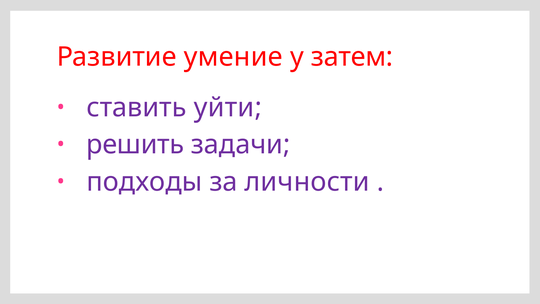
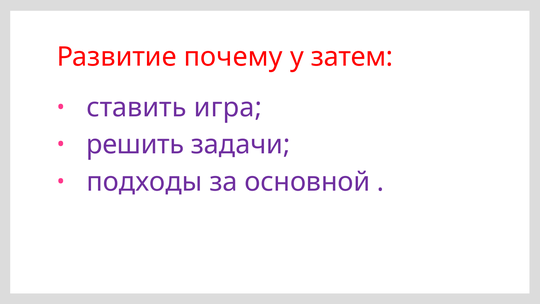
умение: умение -> почему
уйти: уйти -> игра
личности: личности -> основной
